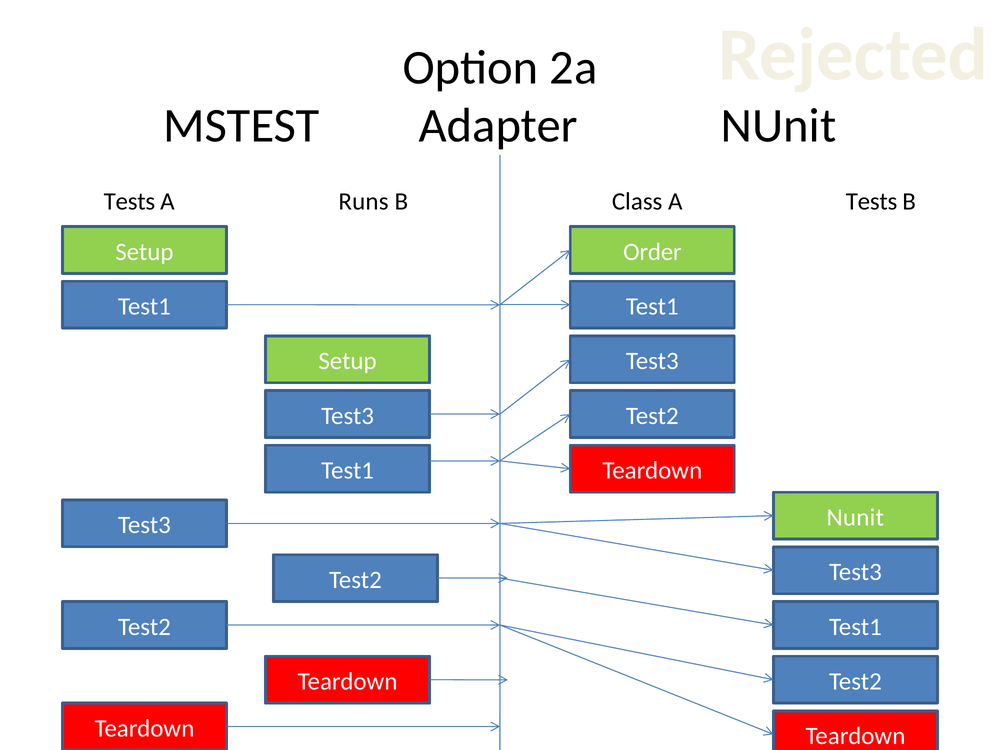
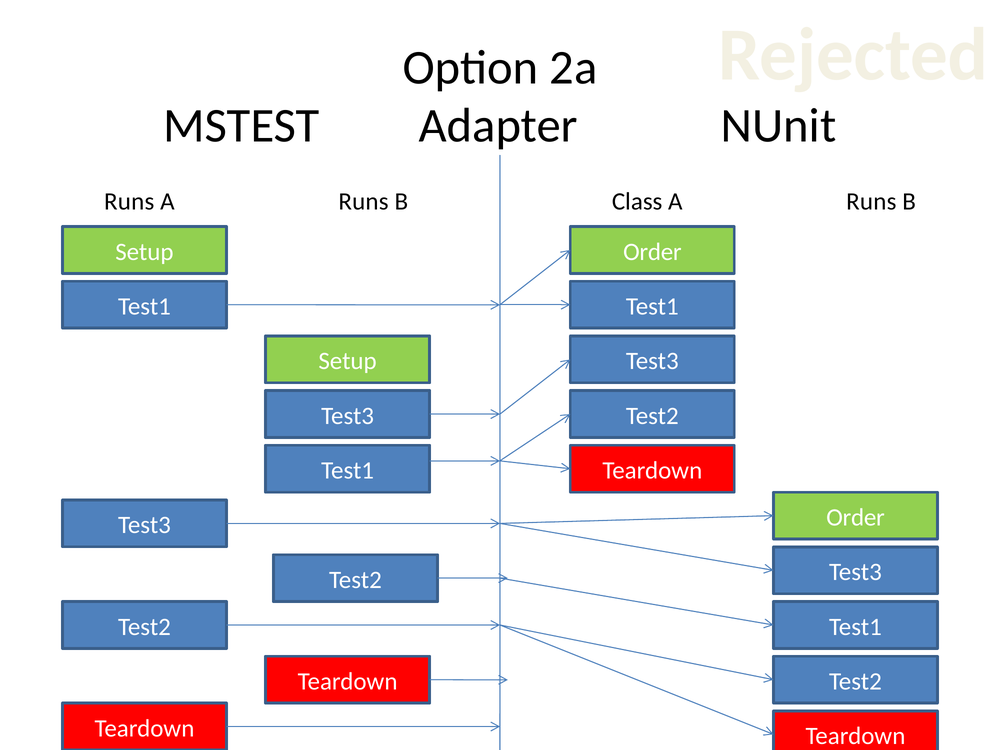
Tests at (129, 201): Tests -> Runs
Class A Tests: Tests -> Runs
Nunit at (855, 517): Nunit -> Order
